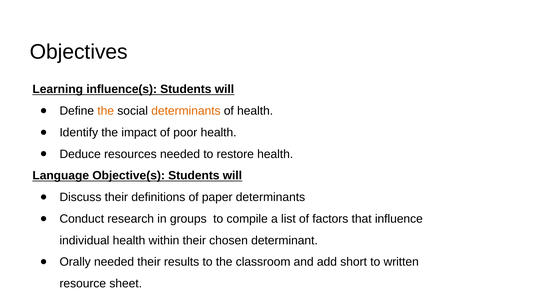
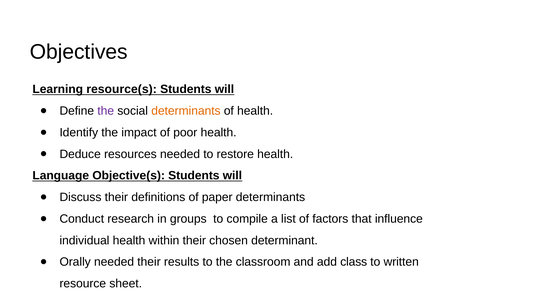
influence(s: influence(s -> resource(s
the at (106, 111) colour: orange -> purple
short: short -> class
